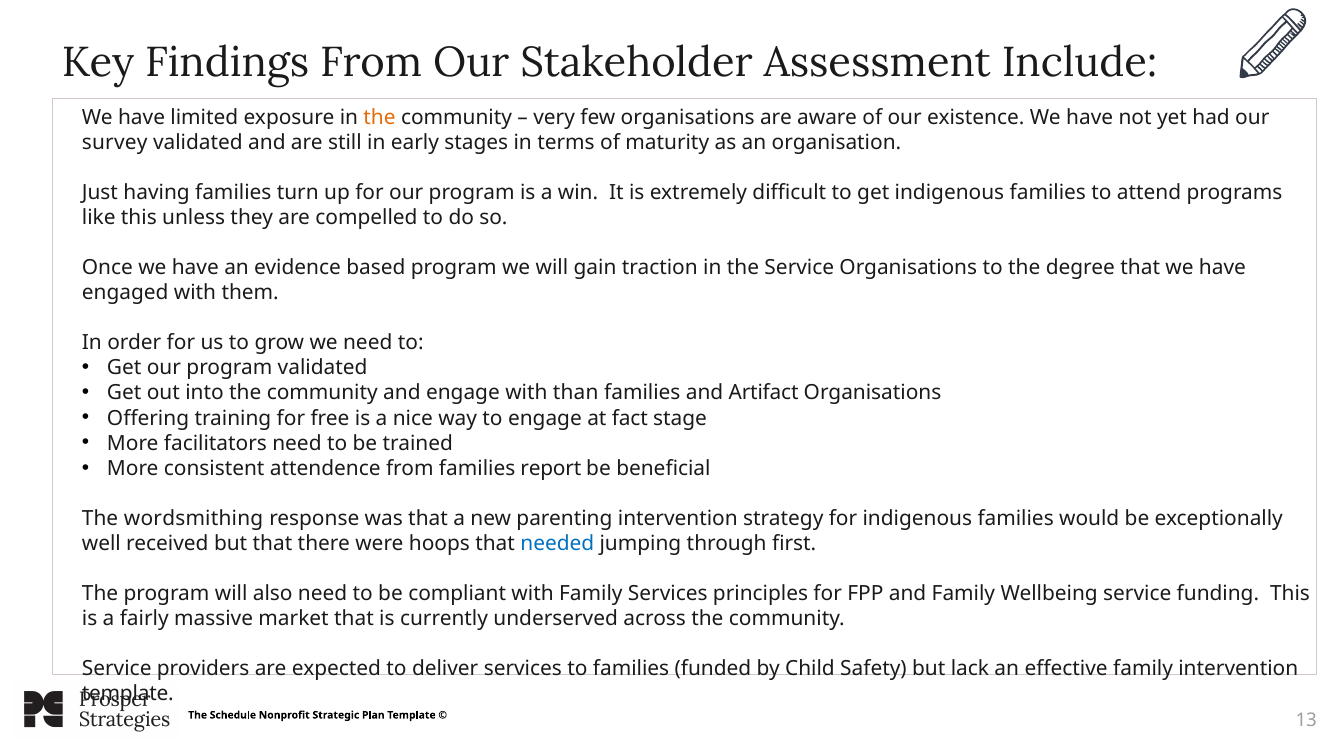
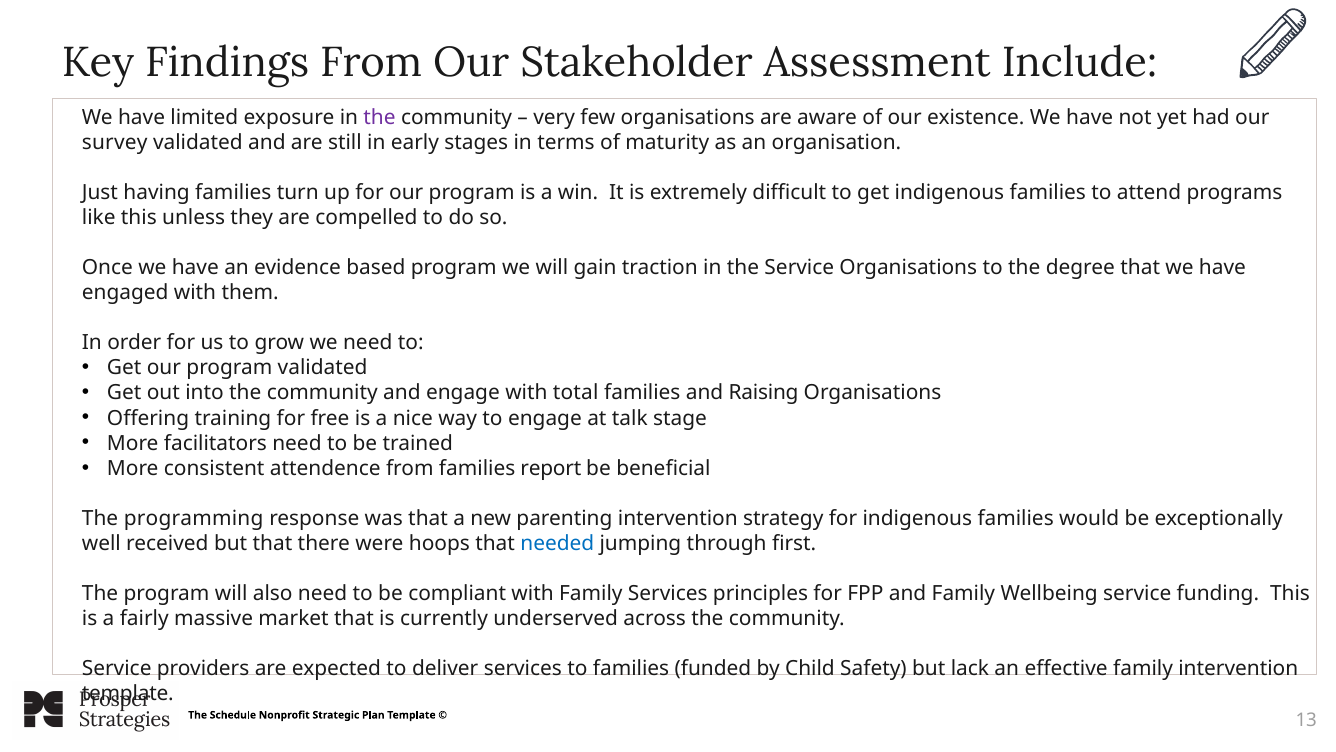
the at (380, 117) colour: orange -> purple
than: than -> total
Artifact: Artifact -> Raising
fact: fact -> talk
wordsmithing: wordsmithing -> programming
